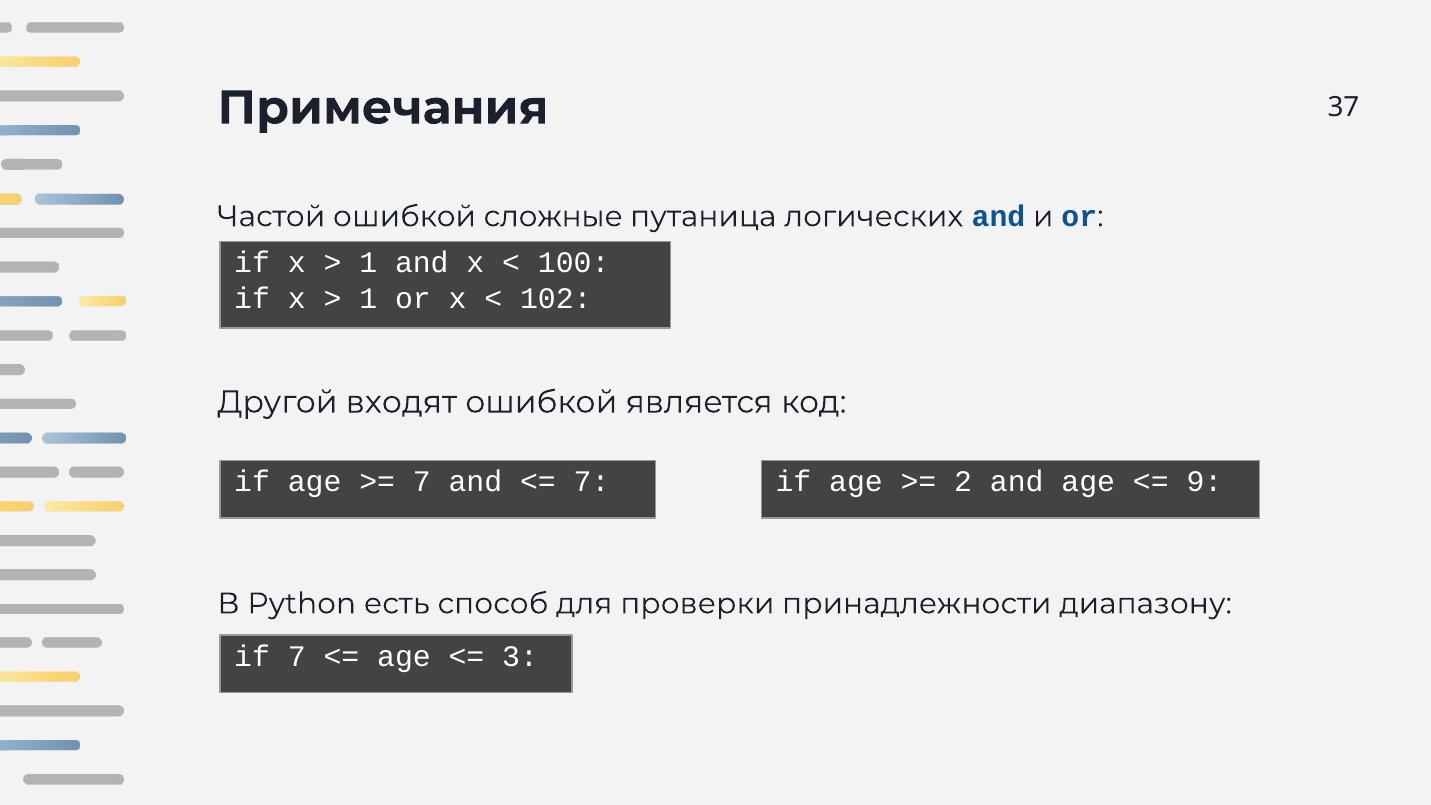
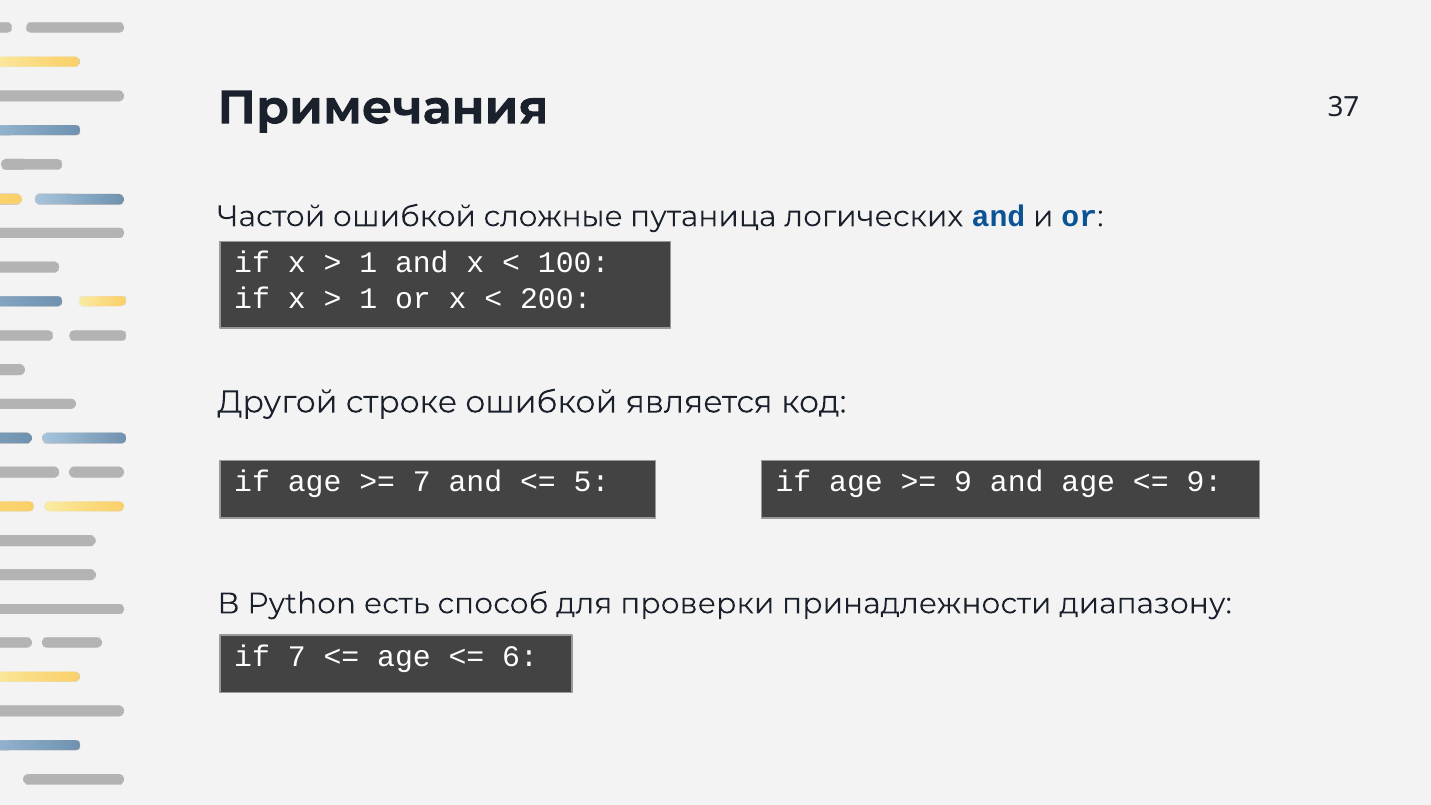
102: 102 -> 200
входят: входят -> строке
7 at (592, 482): 7 -> 5
2 at (963, 482): 2 -> 9
3: 3 -> 6
